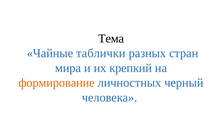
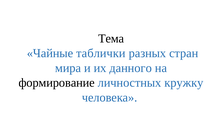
крепкий: крепкий -> данного
формирование colour: orange -> black
черный: черный -> кружку
